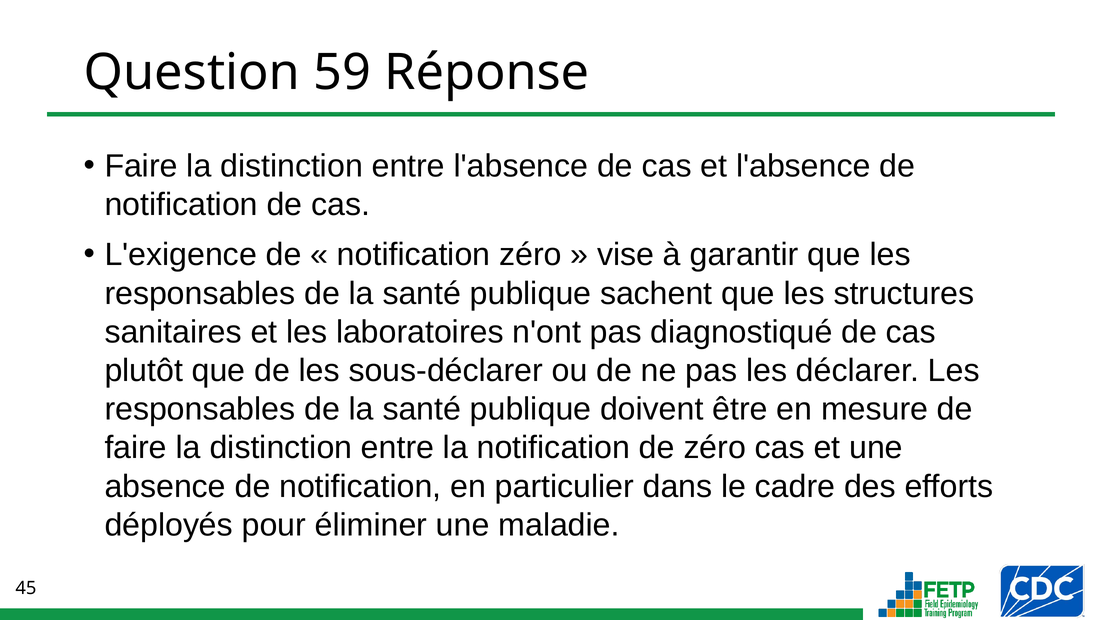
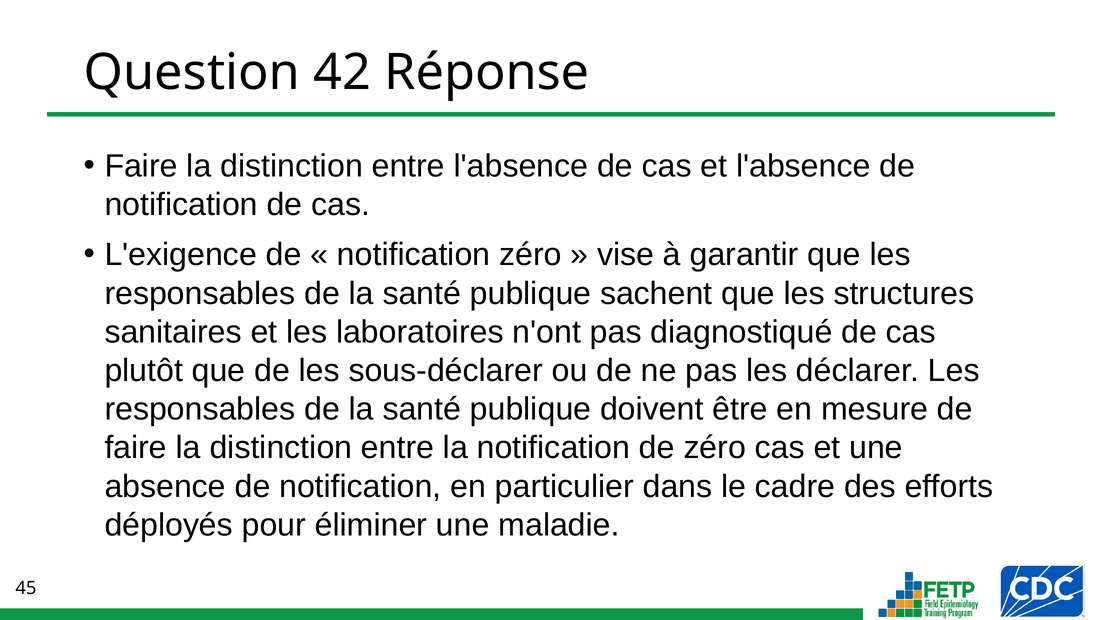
59: 59 -> 42
